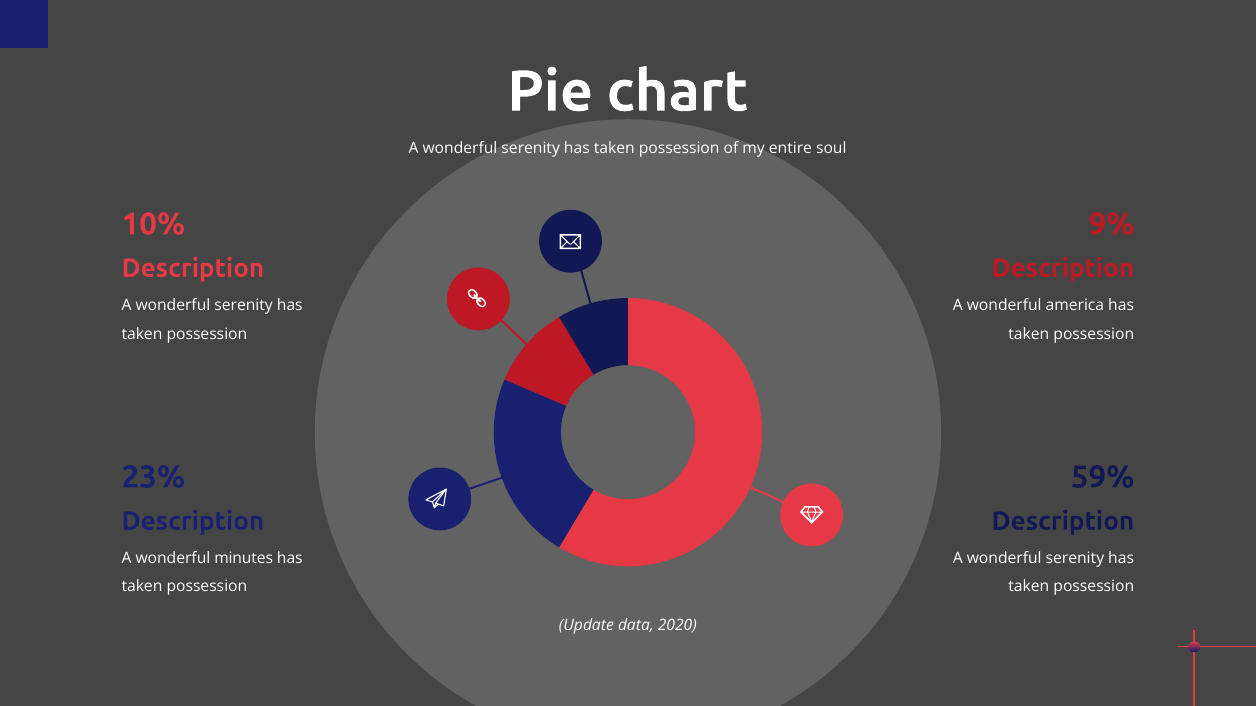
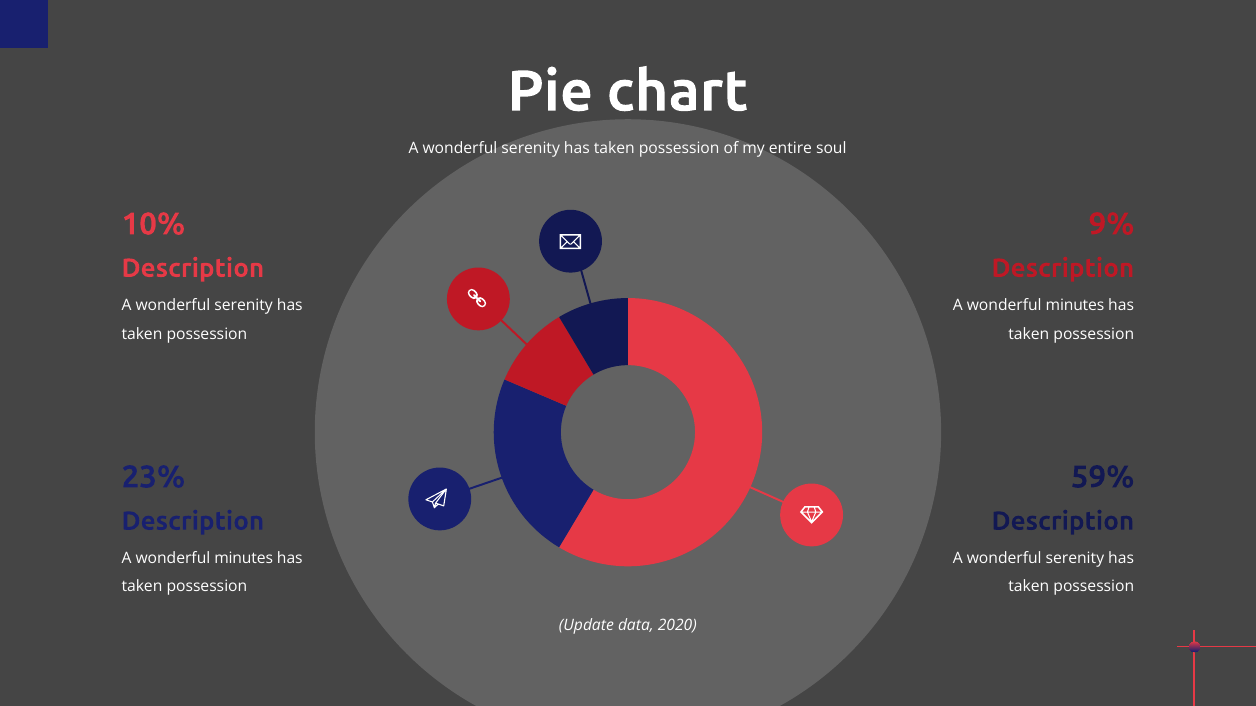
america at (1075, 306): america -> minutes
